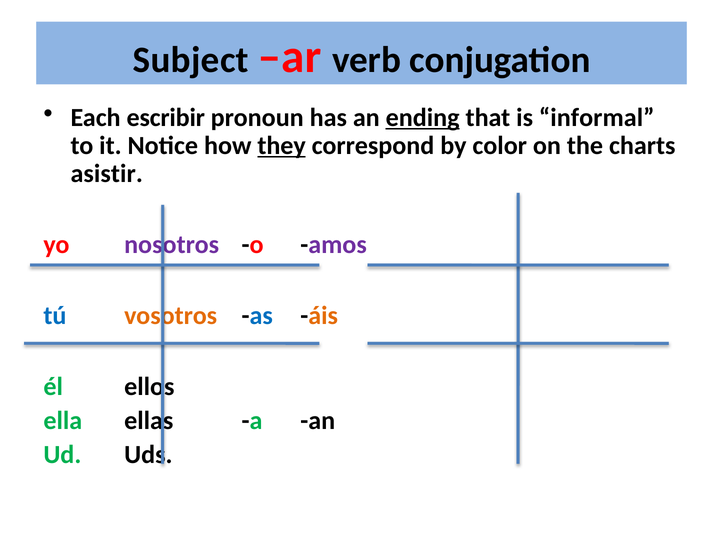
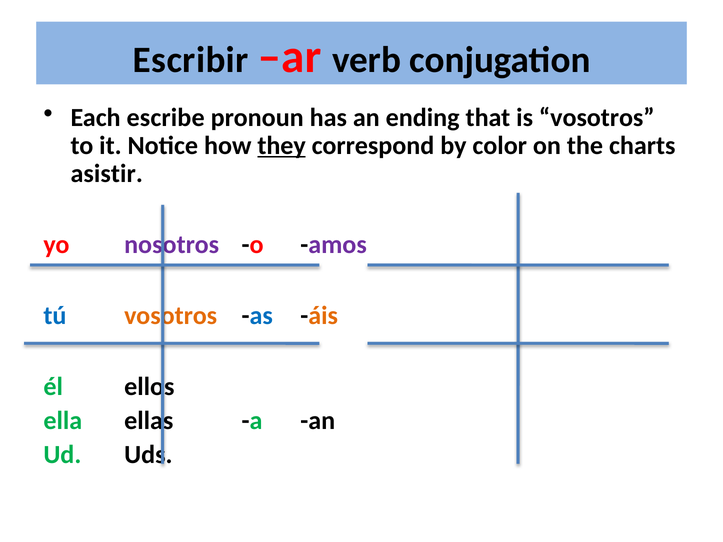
Subject: Subject -> Escribir
escribir: escribir -> escribe
ending underline: present -> none
is informal: informal -> vosotros
